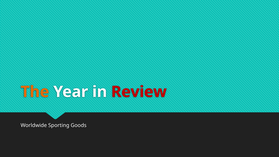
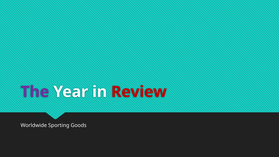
The colour: orange -> purple
